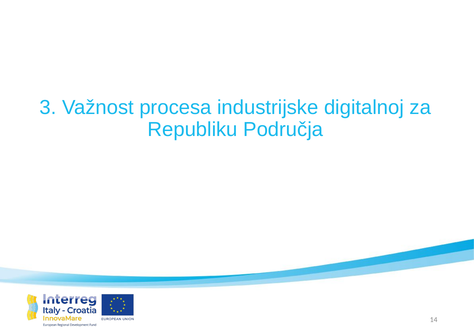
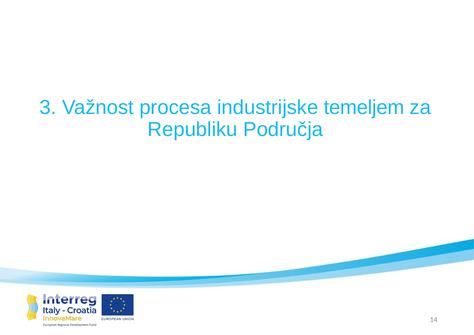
digitalnoj: digitalnoj -> temeljem
